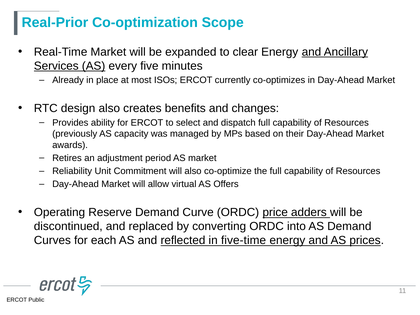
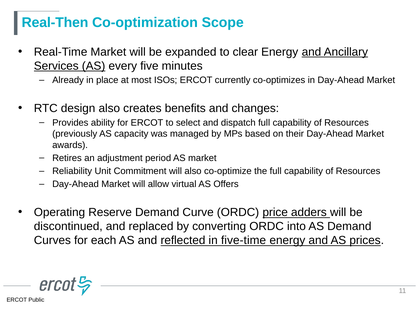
Real-Prior: Real-Prior -> Real-Then
